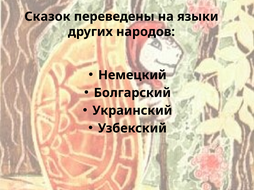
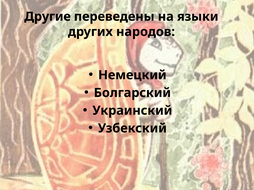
Сказок: Сказок -> Другие
